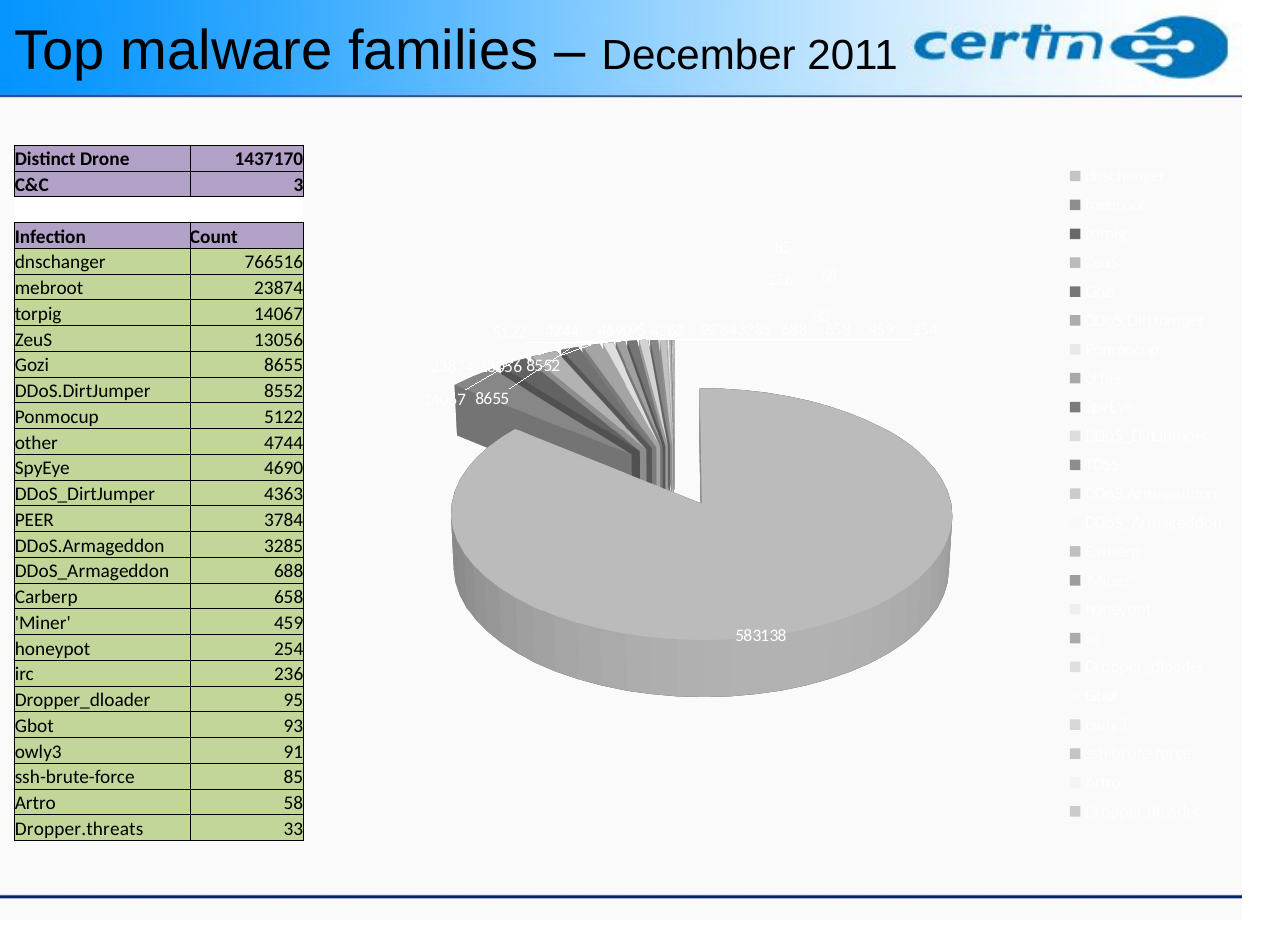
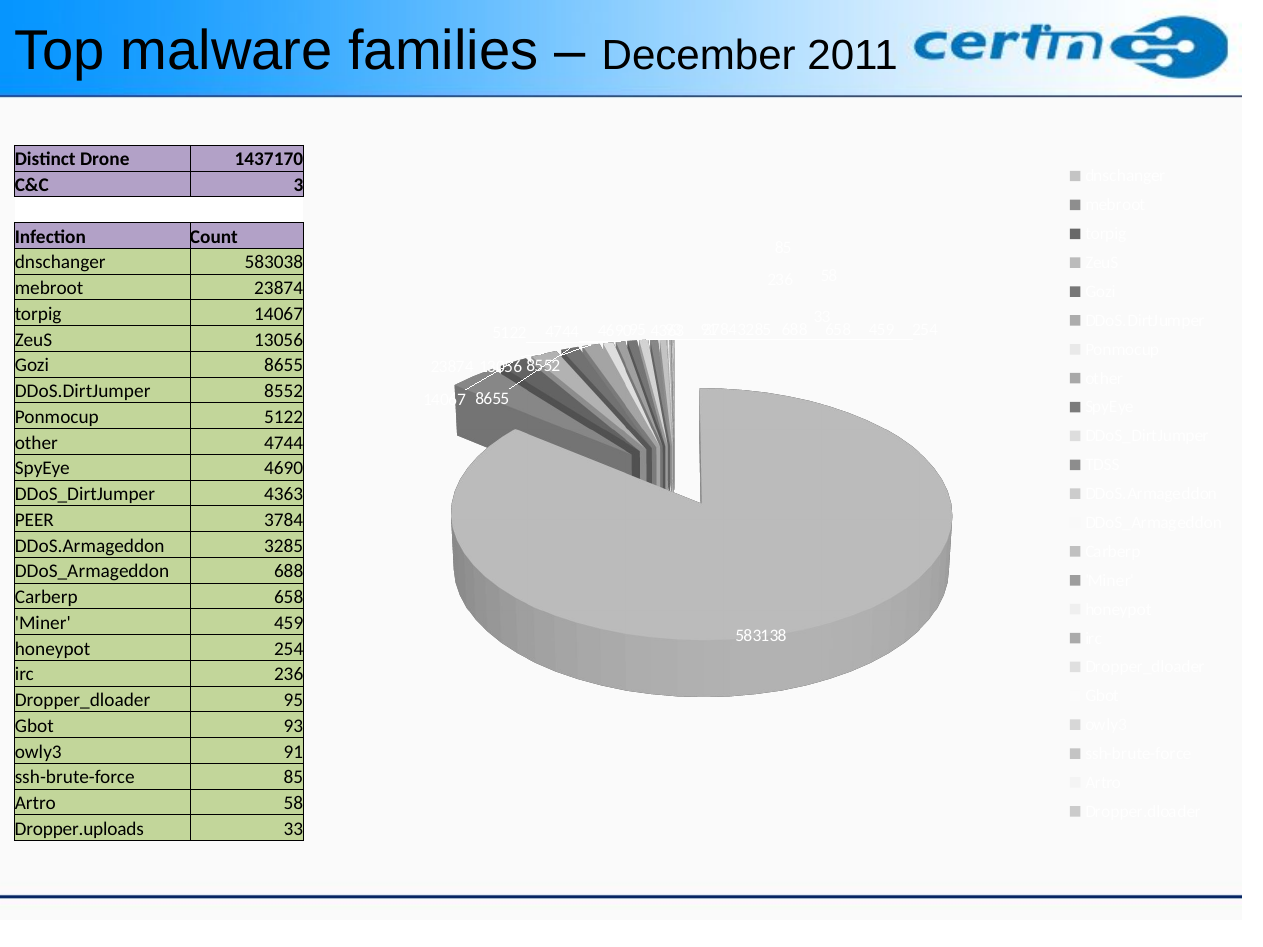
766516: 766516 -> 583038
Dropper.threats: Dropper.threats -> Dropper.uploads
